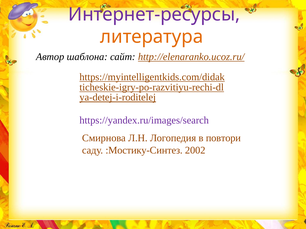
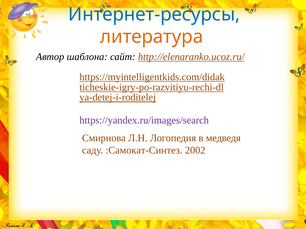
Интернет-ресурсы colour: purple -> blue
повтори: повтори -> медведя
:Мостику-Синтез: :Мостику-Синтез -> :Самокат-Синтез
